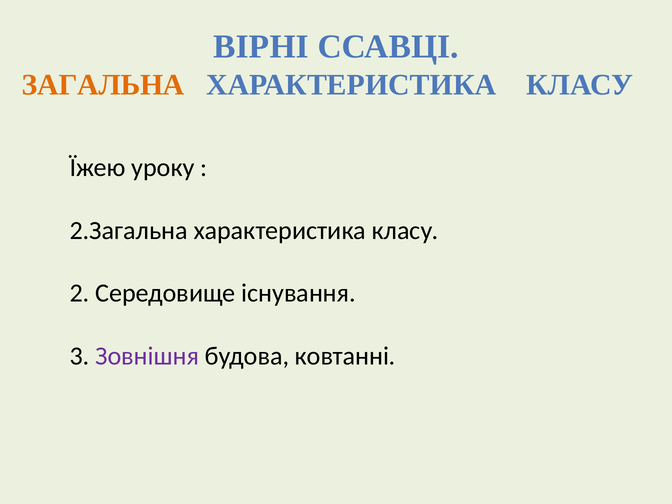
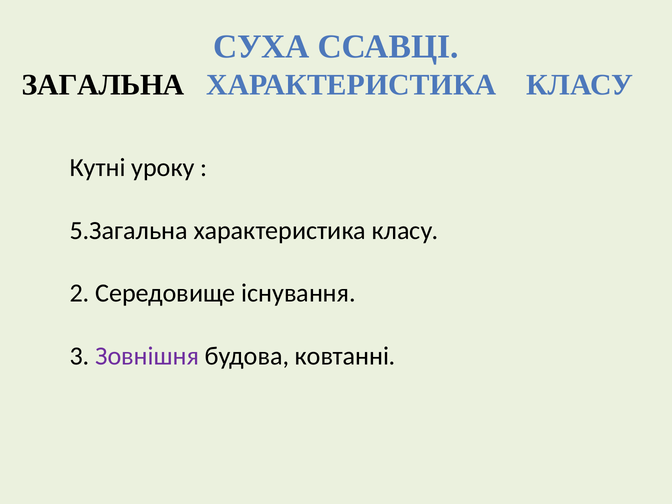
ВІРНІ: ВІРНІ -> СУХА
ЗАГАЛЬНА colour: orange -> black
Їжею: Їжею -> Кутні
2.Загальна: 2.Загальна -> 5.Загальна
